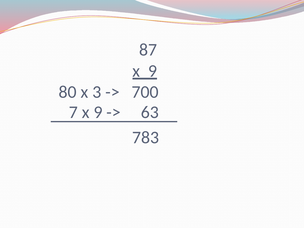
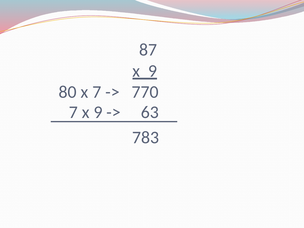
x 3: 3 -> 7
700: 700 -> 770
